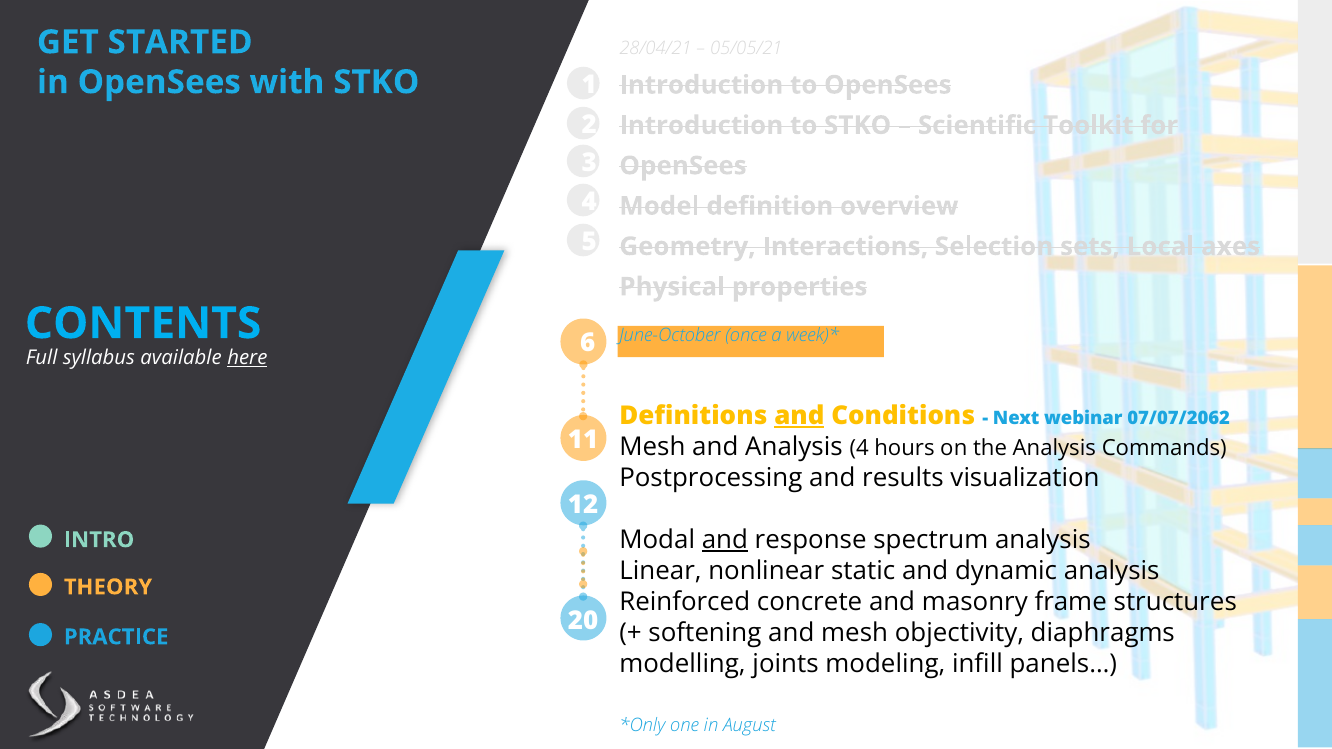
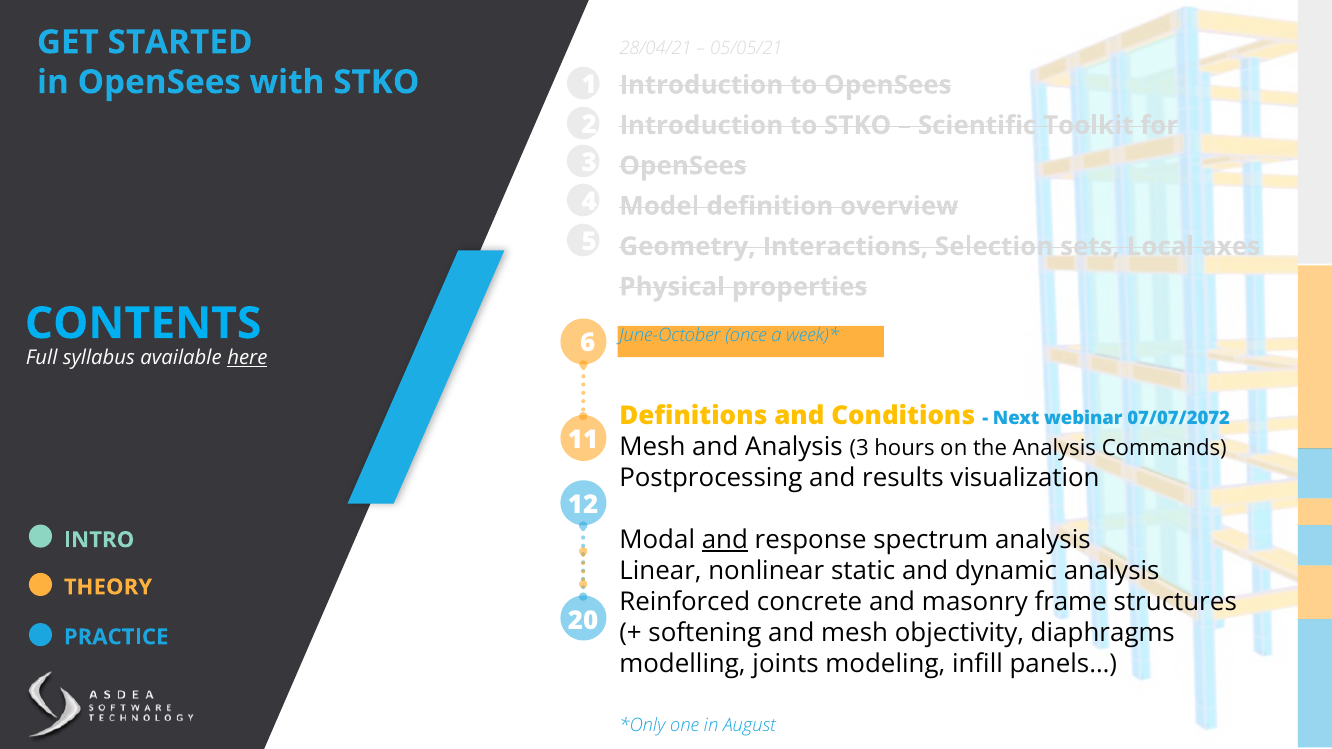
and at (799, 416) underline: present -> none
07/07/2062: 07/07/2062 -> 07/07/2072
Analysis 4: 4 -> 3
